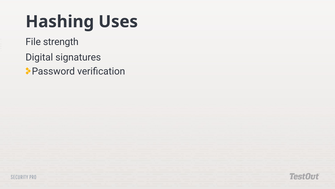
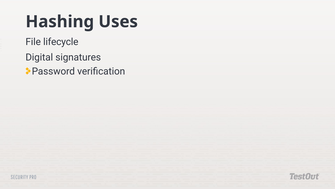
strength: strength -> lifecycle
